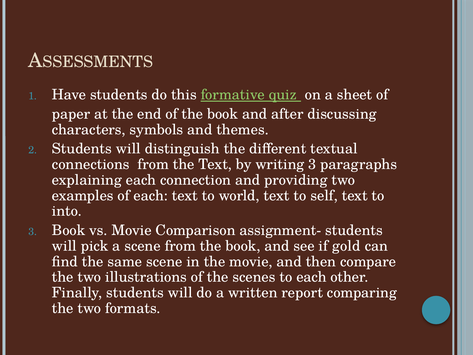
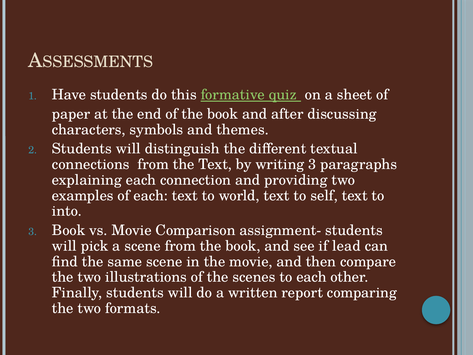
gold: gold -> lead
